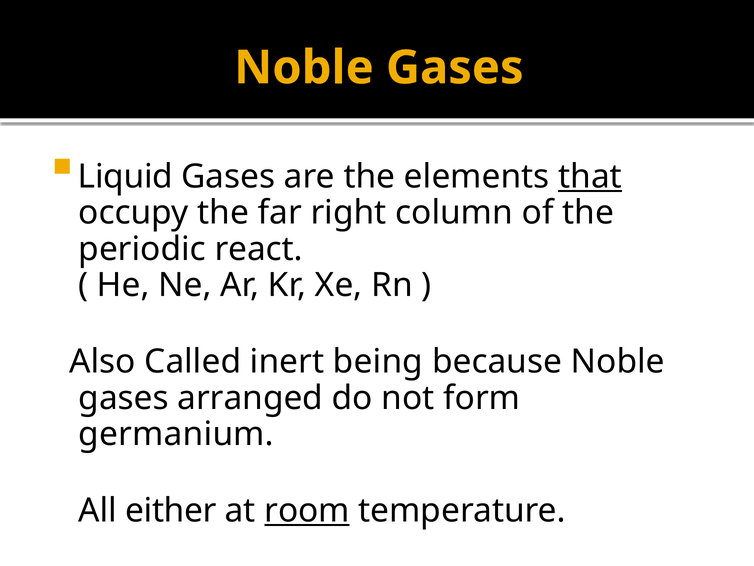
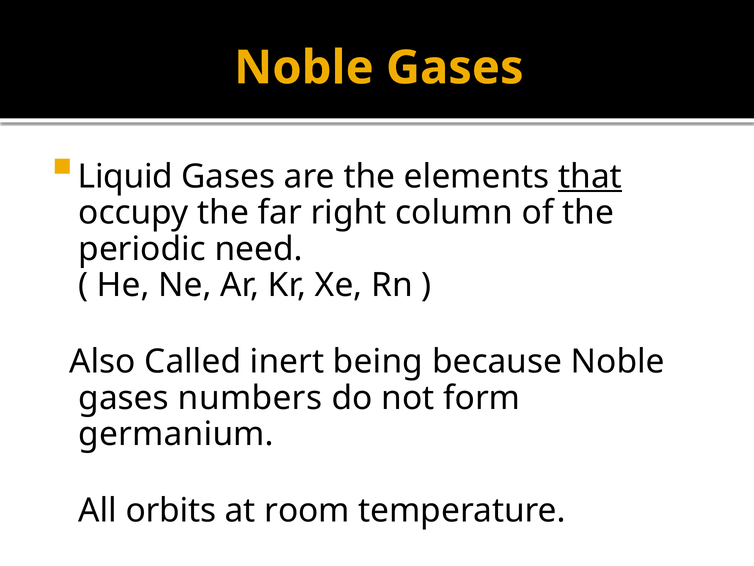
react: react -> need
arranged: arranged -> numbers
either: either -> orbits
room underline: present -> none
